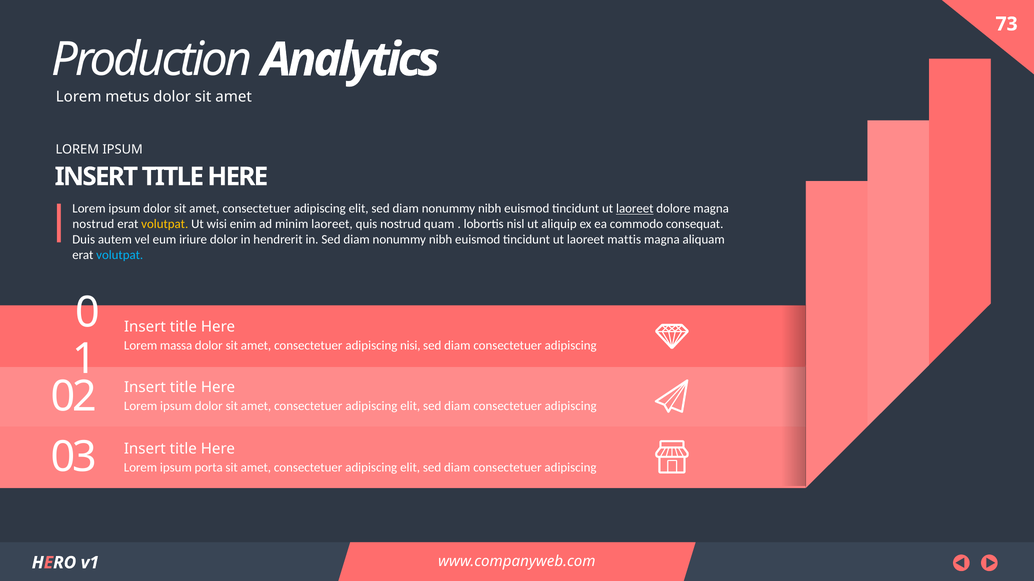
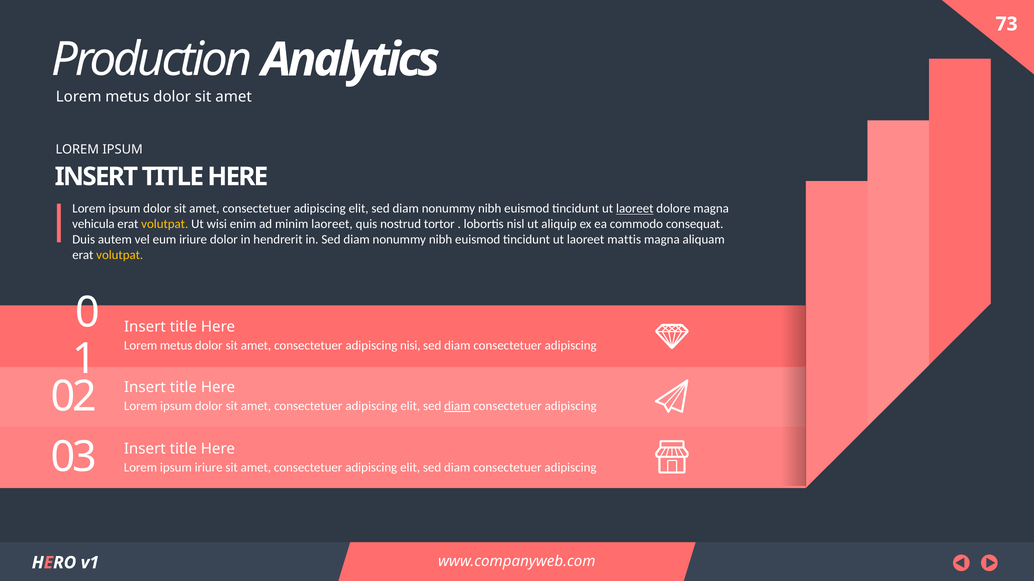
nostrud at (93, 224): nostrud -> vehicula
quam: quam -> tortor
volutpat at (120, 255) colour: light blue -> yellow
massa at (176, 346): massa -> metus
diam at (457, 406) underline: none -> present
ipsum porta: porta -> iriure
